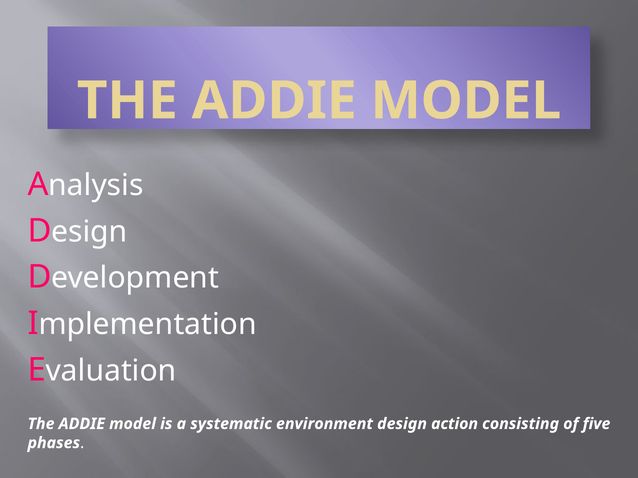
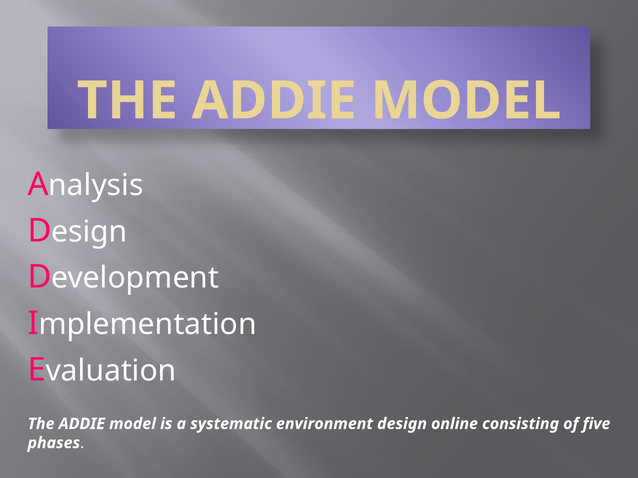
action: action -> online
